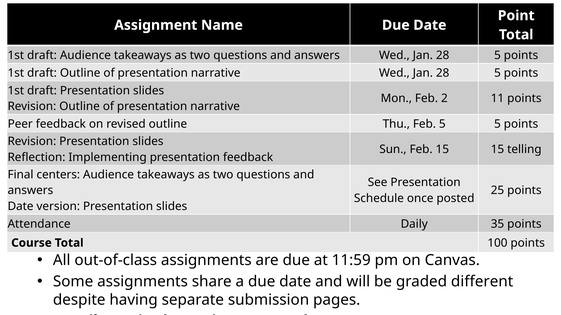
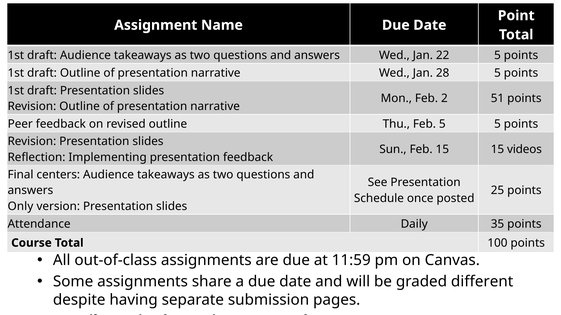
answers Wed Jan 28: 28 -> 22
11: 11 -> 51
telling: telling -> videos
Date at (21, 207): Date -> Only
